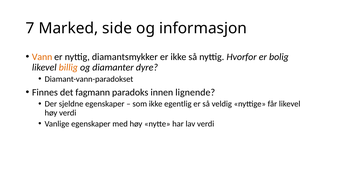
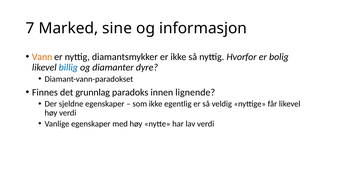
side: side -> sine
billig colour: orange -> blue
fagmann: fagmann -> grunnlag
